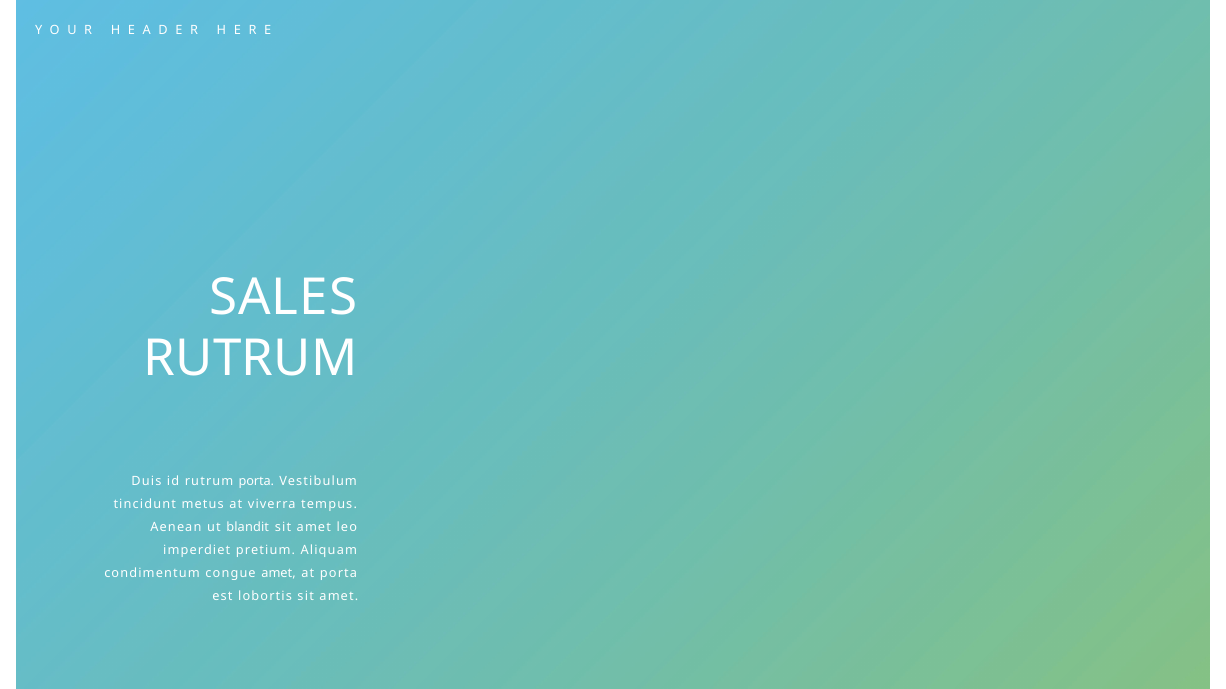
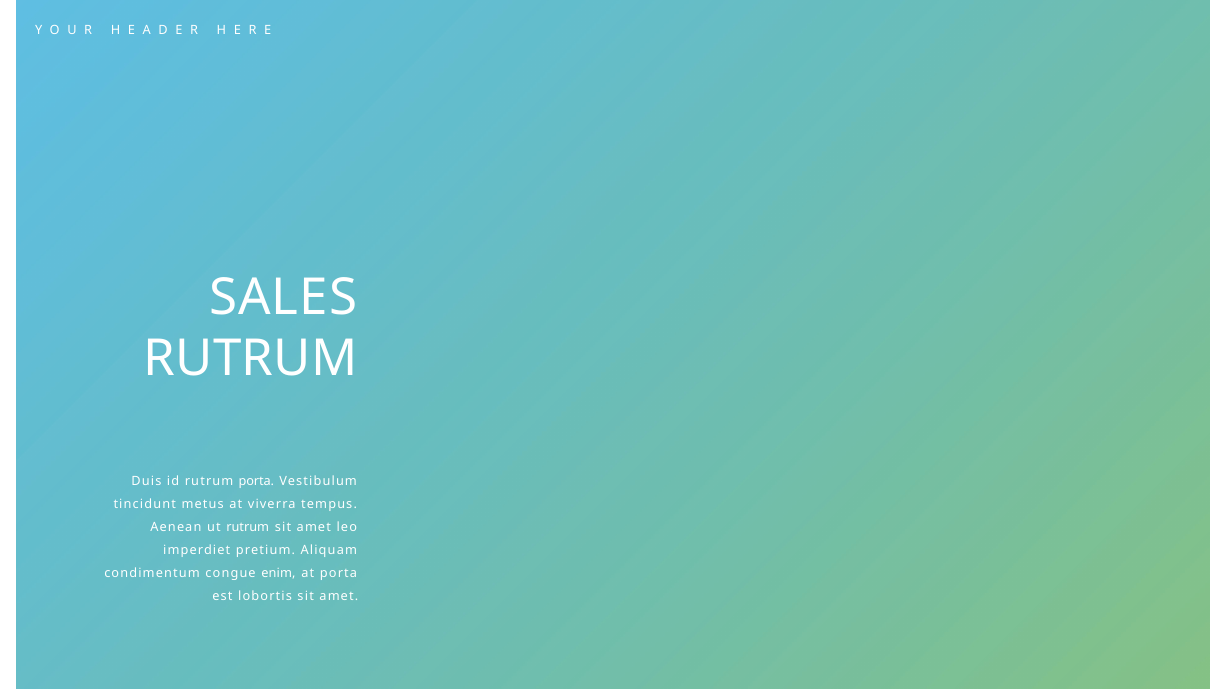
ut blandit: blandit -> rutrum
congue amet: amet -> enim
